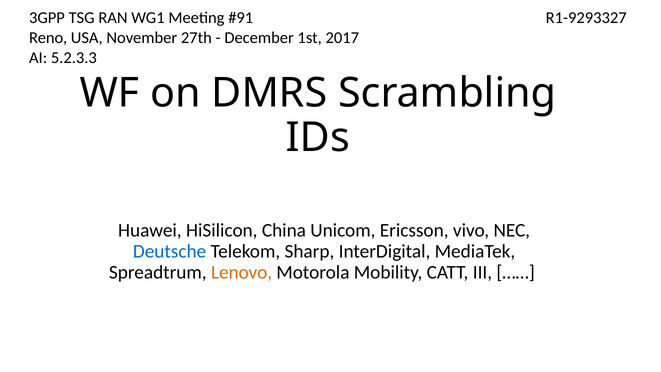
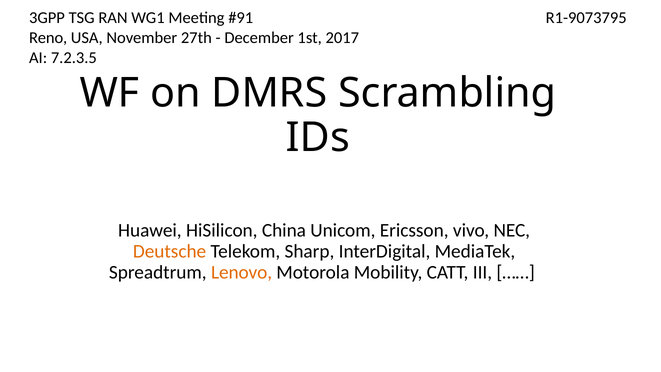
R1-9293327: R1-9293327 -> R1-9073795
5.2.3.3: 5.2.3.3 -> 7.2.3.5
Deutsche colour: blue -> orange
